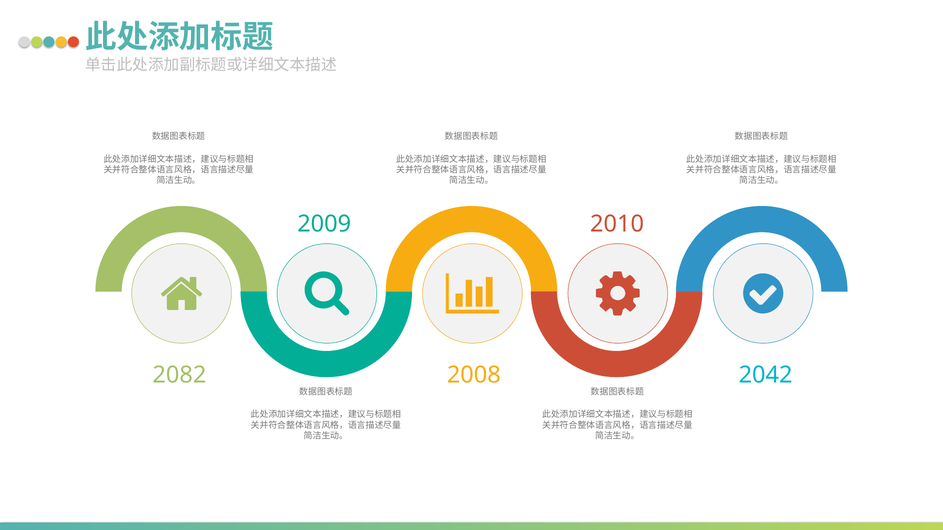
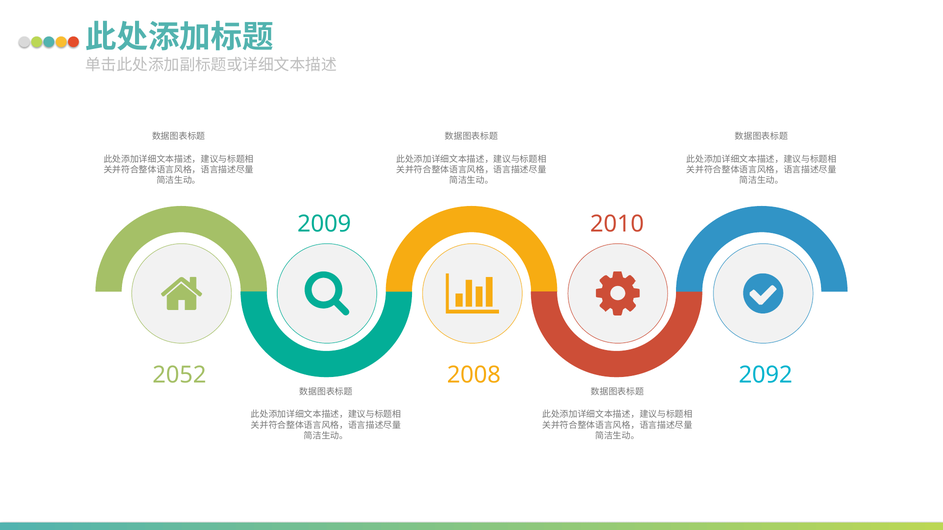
2082: 2082 -> 2052
2042: 2042 -> 2092
